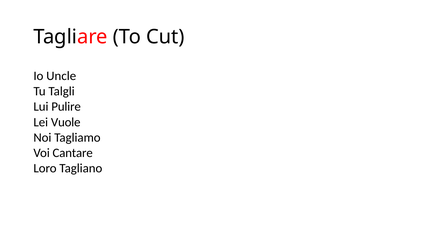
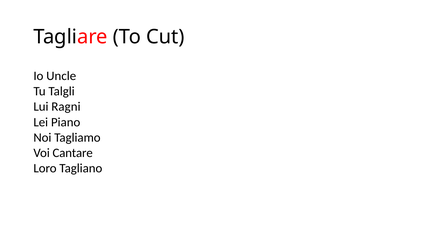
Pulire: Pulire -> Ragni
Vuole: Vuole -> Piano
